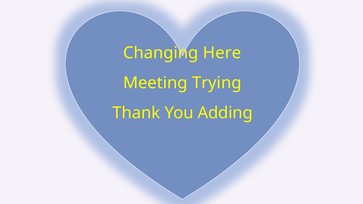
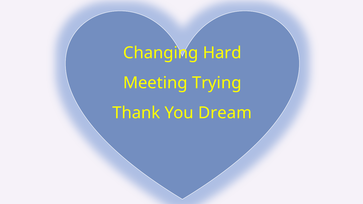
Here: Here -> Hard
Adding: Adding -> Dream
